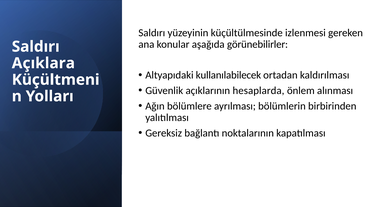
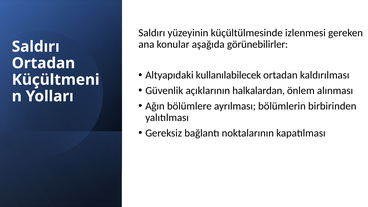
Açıklara at (43, 63): Açıklara -> Ortadan
hesaplarda: hesaplarda -> halkalardan
